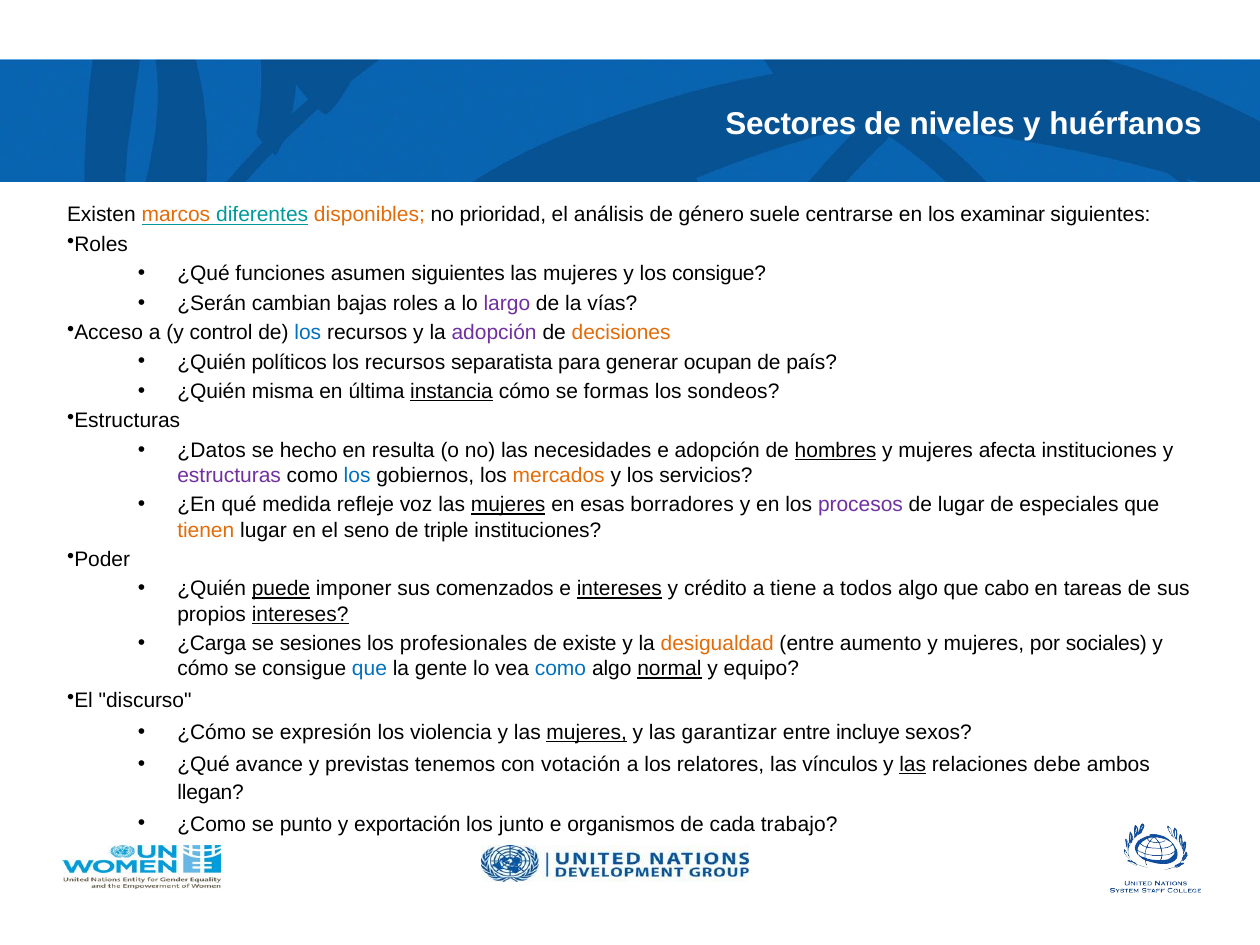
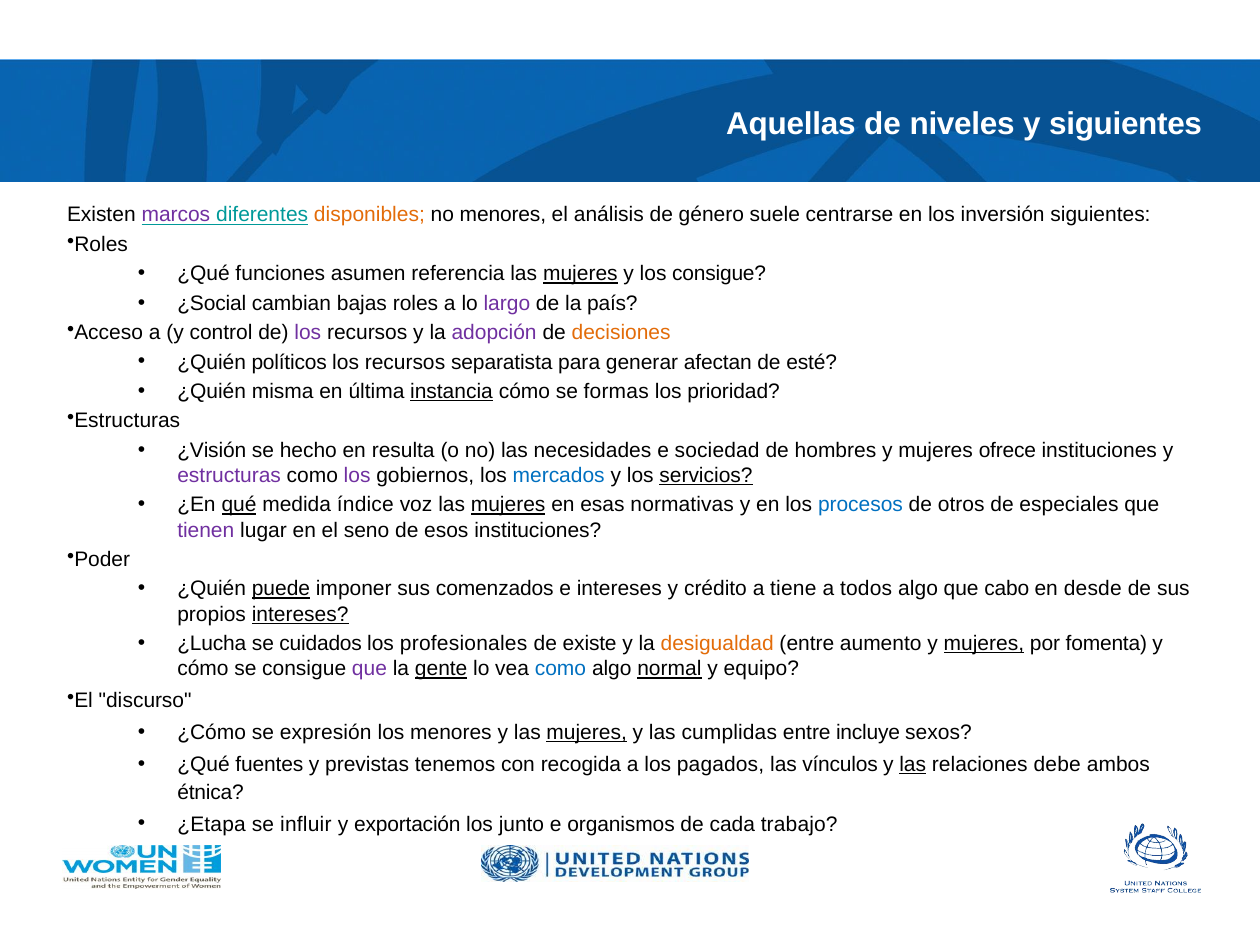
Sectores: Sectores -> Aquellas
y huérfanos: huérfanos -> siguientes
marcos colour: orange -> purple
no prioridad: prioridad -> menores
examinar: examinar -> inversión
asumen siguientes: siguientes -> referencia
mujeres at (580, 274) underline: none -> present
¿Serán: ¿Serán -> ¿Social
vías: vías -> país
los at (308, 333) colour: blue -> purple
ocupan: ocupan -> afectan
país: país -> esté
sondeos: sondeos -> prioridad
¿Datos: ¿Datos -> ¿Visión
e adopción: adopción -> sociedad
hombres underline: present -> none
afecta: afecta -> ofrece
los at (357, 476) colour: blue -> purple
mercados colour: orange -> blue
servicios underline: none -> present
qué underline: none -> present
refleje: refleje -> índice
borradores: borradores -> normativas
procesos colour: purple -> blue
de lugar: lugar -> otros
tienen colour: orange -> purple
triple: triple -> esos
intereses at (619, 589) underline: present -> none
tareas: tareas -> desde
¿Carga: ¿Carga -> ¿Lucha
sesiones: sesiones -> cuidados
mujeres at (984, 644) underline: none -> present
sociales: sociales -> fomenta
que at (369, 669) colour: blue -> purple
gente underline: none -> present
los violencia: violencia -> menores
garantizar: garantizar -> cumplidas
avance: avance -> fuentes
votación: votación -> recogida
relatores: relatores -> pagados
llegan: llegan -> étnica
¿Como: ¿Como -> ¿Etapa
punto: punto -> influir
